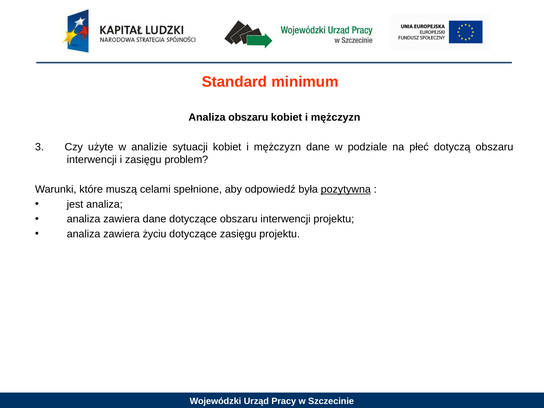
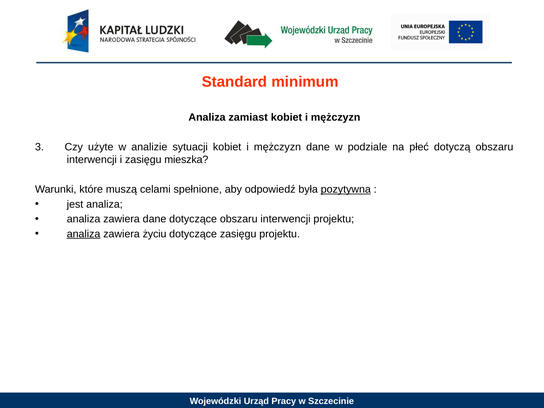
Analiza obszaru: obszaru -> zamiast
problem: problem -> mieszka
analiza at (84, 234) underline: none -> present
